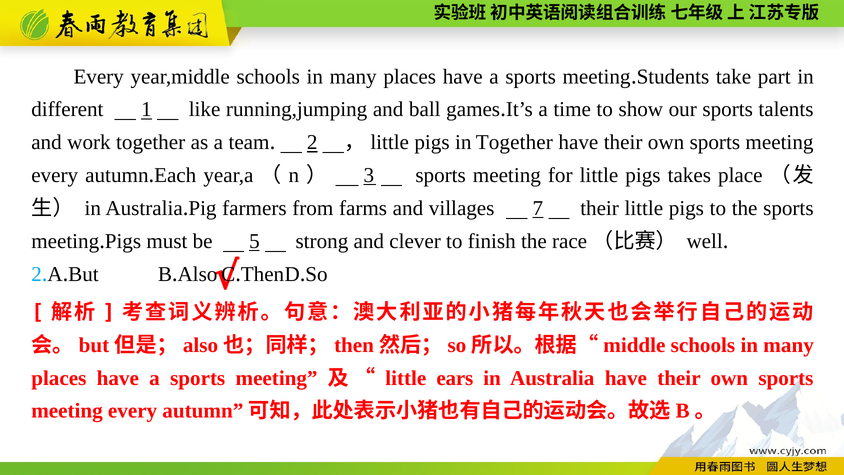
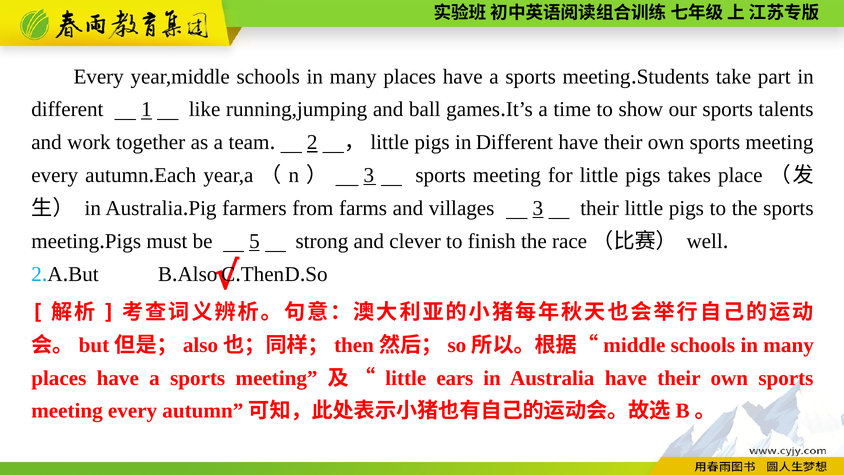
pigs in Together: Together -> Different
villages 7: 7 -> 3
